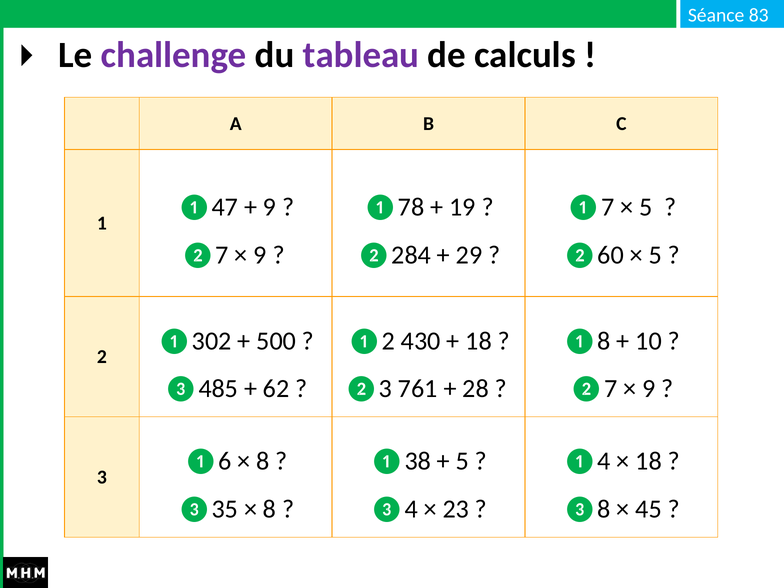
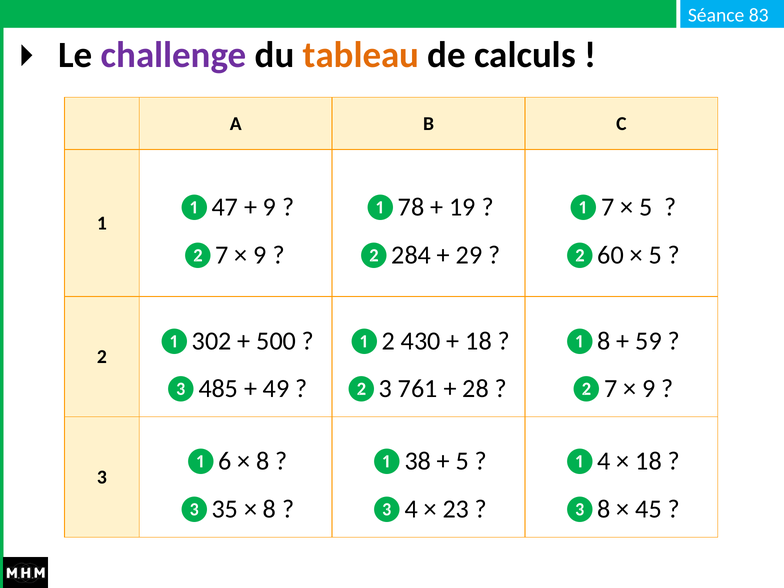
tableau colour: purple -> orange
10: 10 -> 59
62: 62 -> 49
